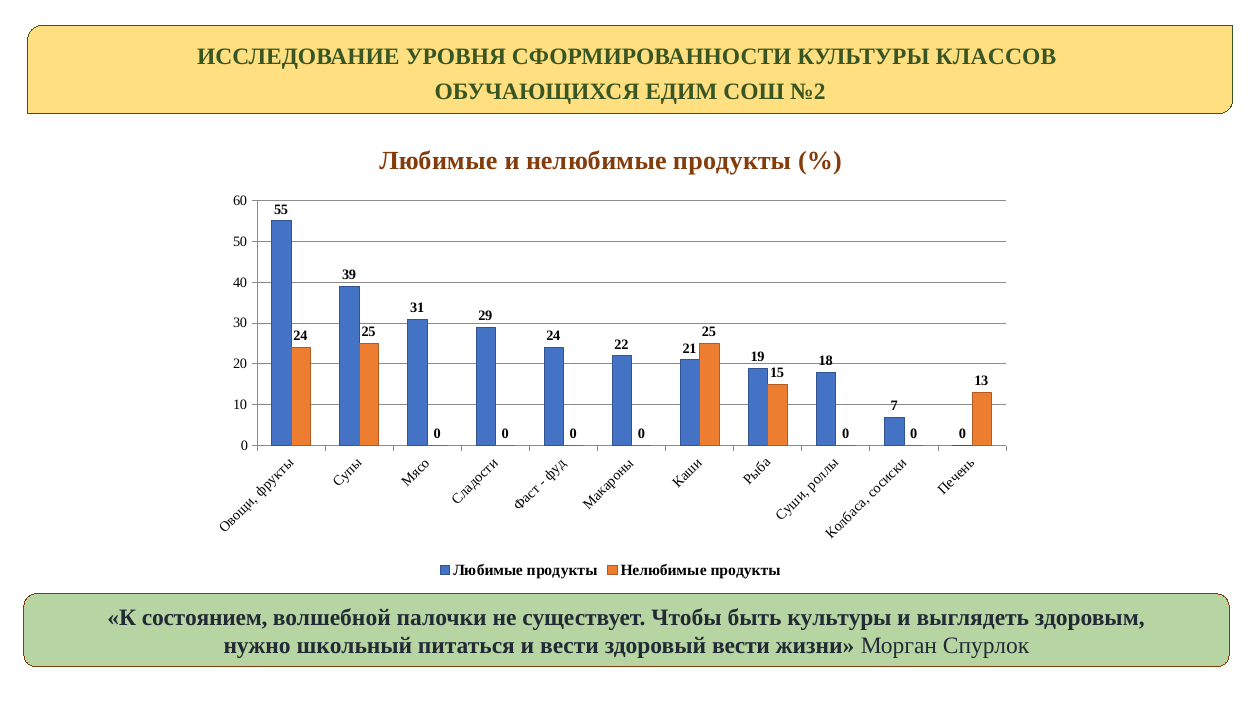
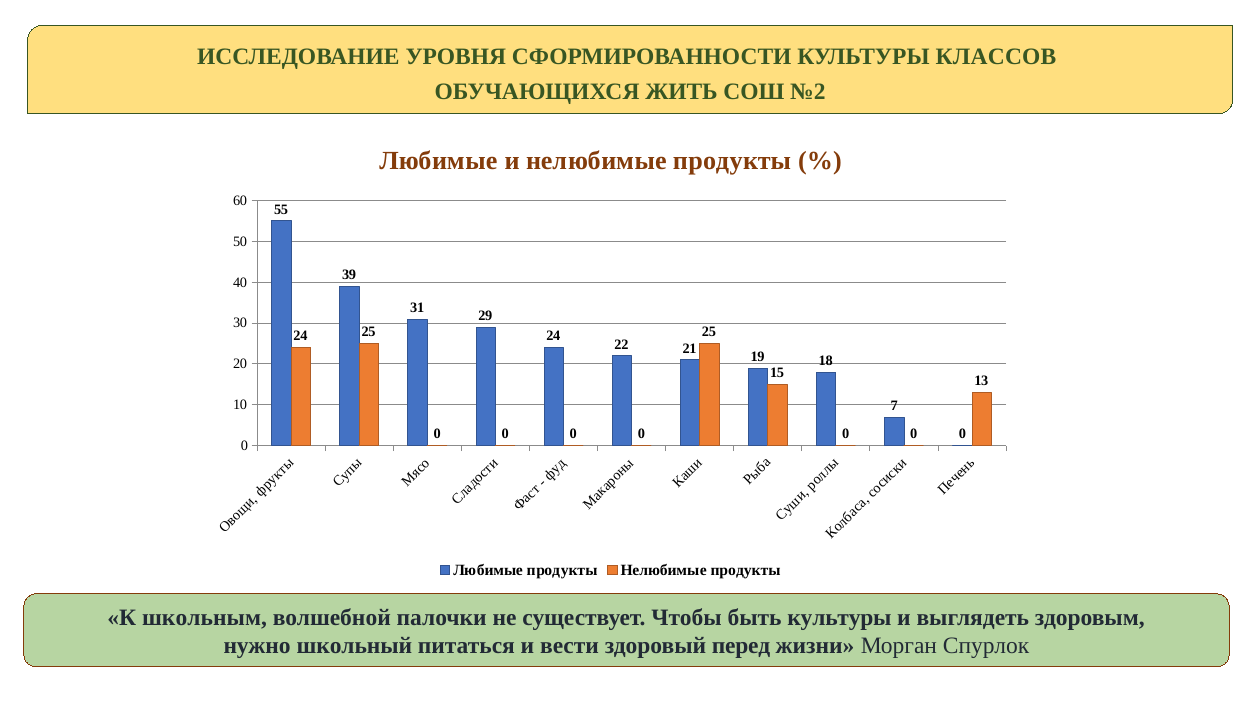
ЕДИМ: ЕДИМ -> ЖИТЬ
состоянием: состоянием -> школьным
здоровый вести: вести -> перед
